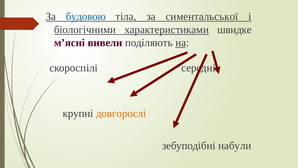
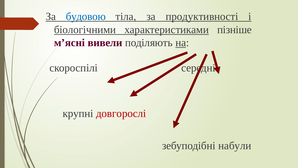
симентальської: симентальської -> продуктивності
швидке: швидке -> пізніше
довгорослі colour: orange -> red
